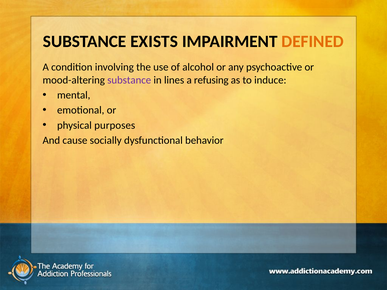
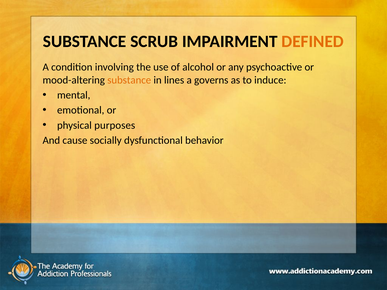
EXISTS: EXISTS -> SCRUB
substance at (129, 80) colour: purple -> orange
refusing: refusing -> governs
